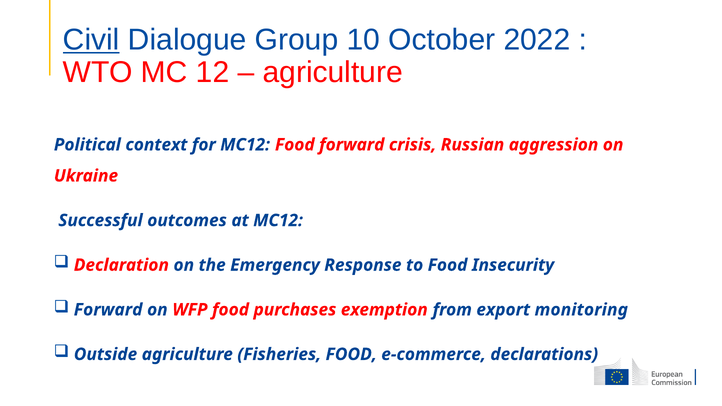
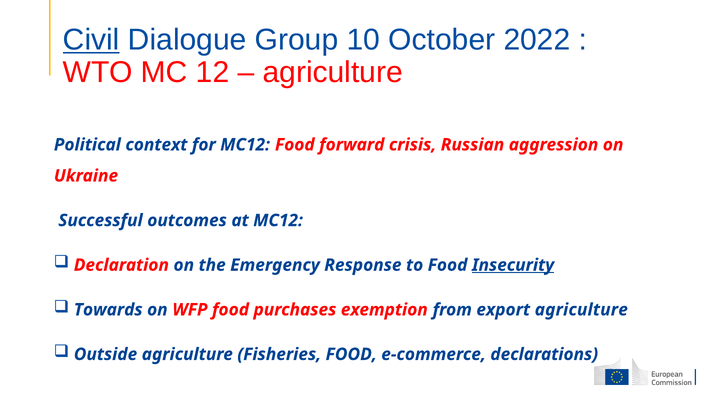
Insecurity underline: none -> present
Forward at (108, 310): Forward -> Towards
export monitoring: monitoring -> agriculture
